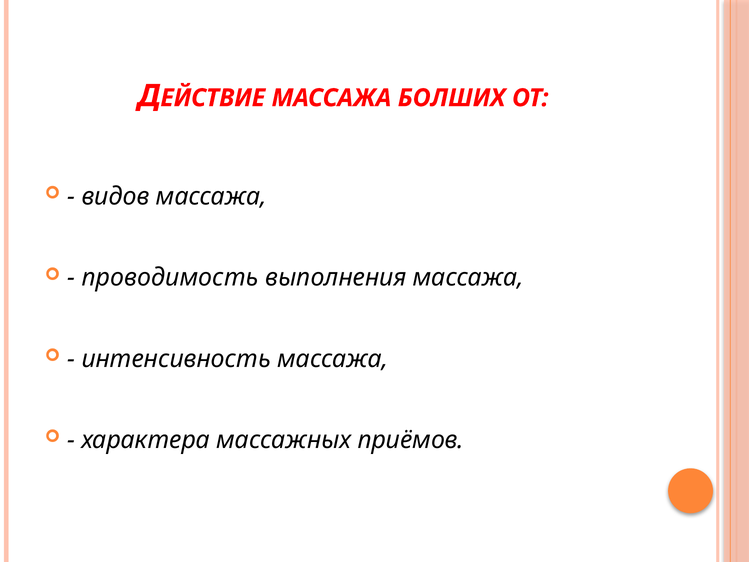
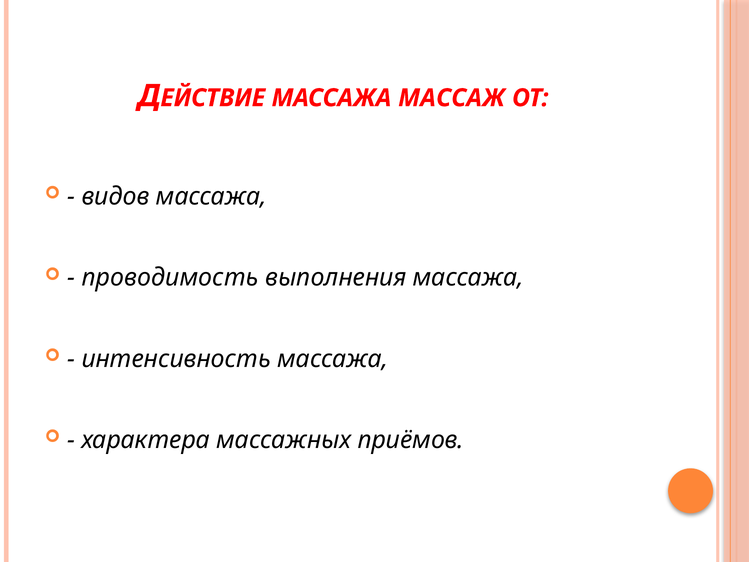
БОЛШИХ: БОЛШИХ -> МАССАЖ
